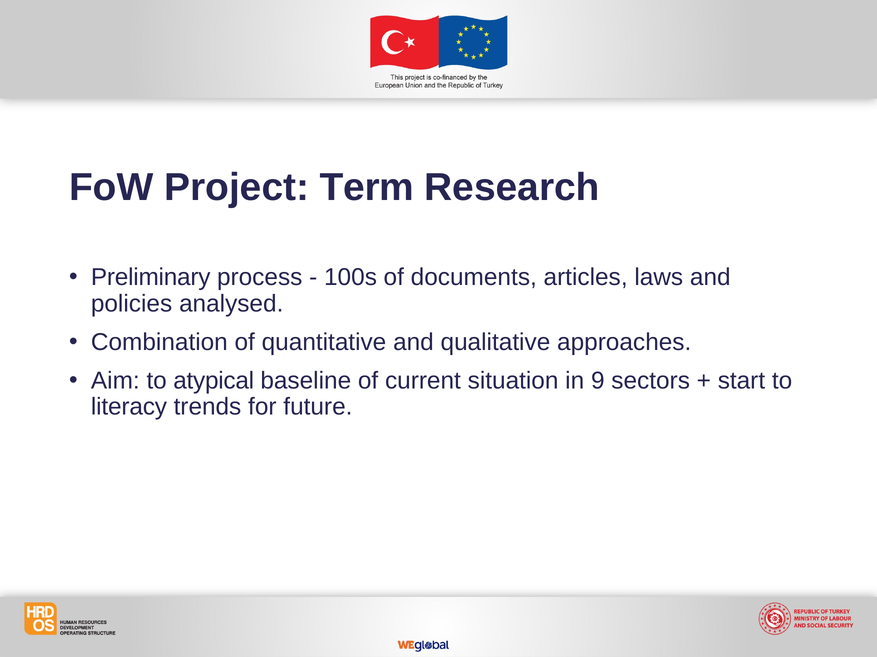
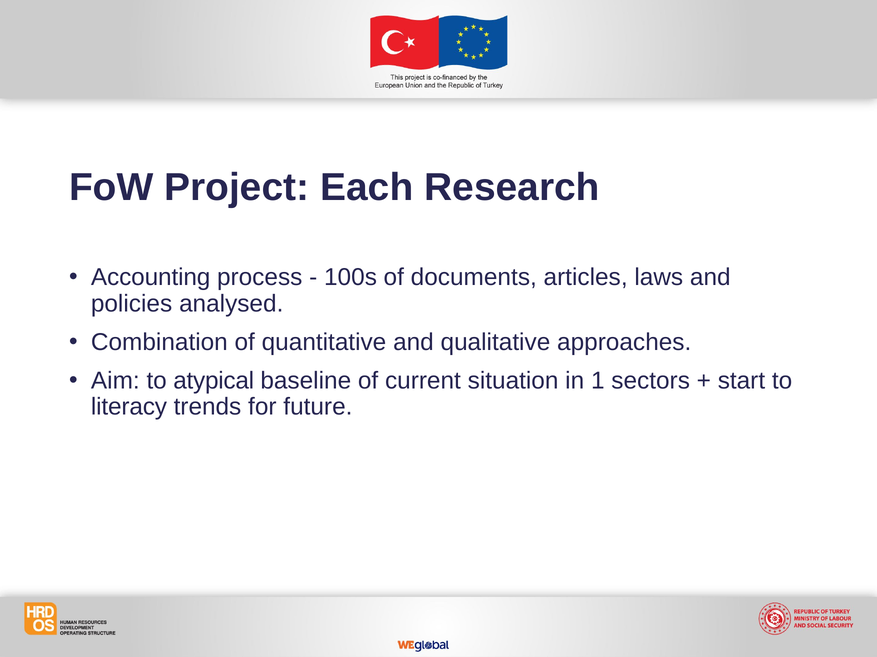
Term: Term -> Each
Preliminary: Preliminary -> Accounting
9: 9 -> 1
